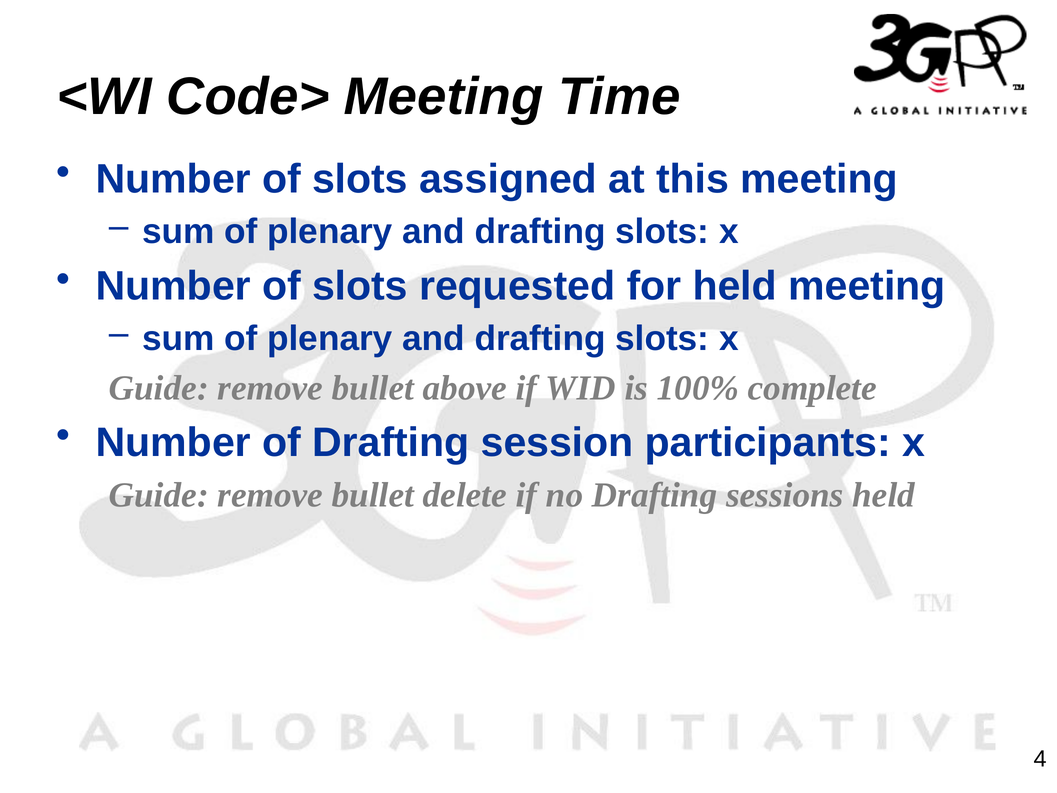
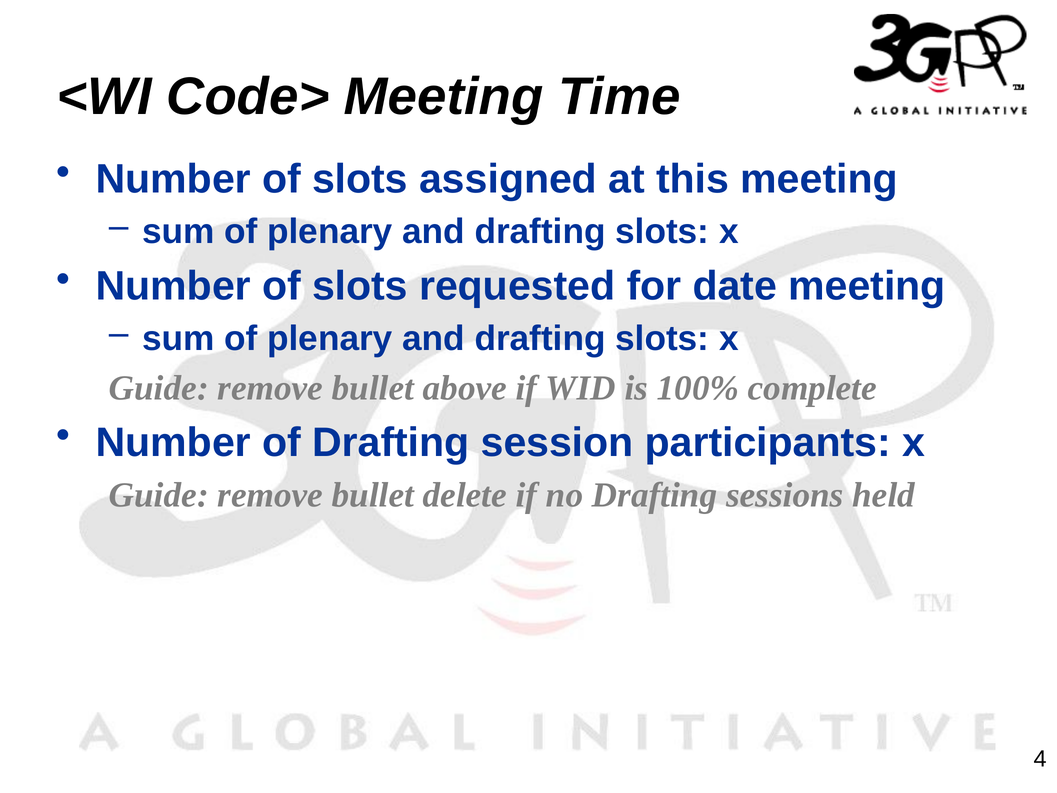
for held: held -> date
